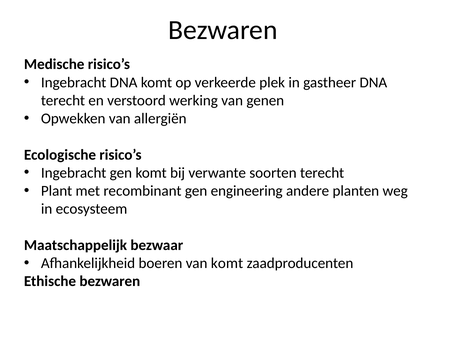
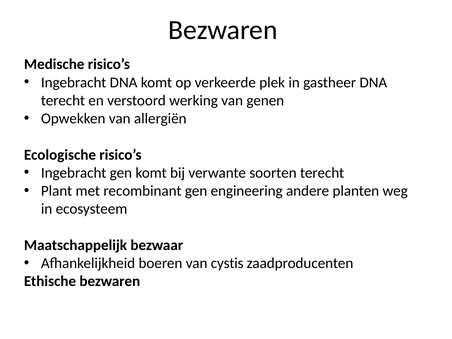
van komt: komt -> cystis
